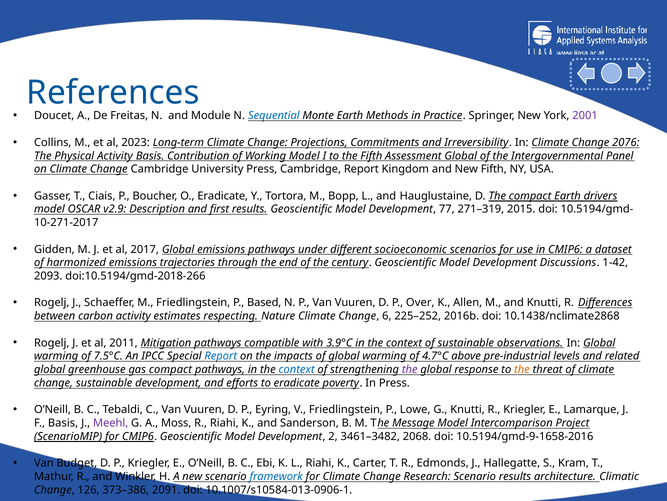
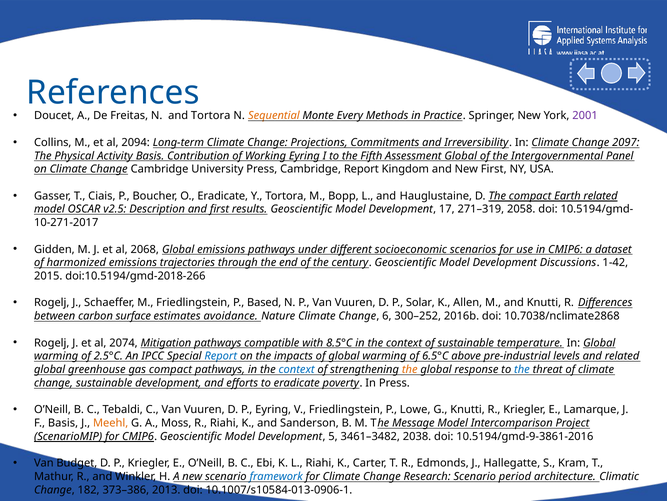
Module at (211, 116): Module -> Tortora
Sequential colour: blue -> orange
Monte Earth: Earth -> Every
2023: 2023 -> 2094
2076: 2076 -> 2097
Working Model: Model -> Eyring
New Fifth: Fifth -> First
Earth drivers: drivers -> related
v2.9: v2.9 -> v2.5
77: 77 -> 17
2015: 2015 -> 2058
2017: 2017 -> 2068
2093: 2093 -> 2015
Over: Over -> Solar
carbon activity: activity -> surface
respecting: respecting -> avoidance
225–252: 225–252 -> 300–252
10.1438/nclimate2868: 10.1438/nclimate2868 -> 10.7038/nclimate2868
2011: 2011 -> 2074
3.9°C: 3.9°C -> 8.5°C
observations: observations -> temperature
7.5°C: 7.5°C -> 2.5°C
4.7°C: 4.7°C -> 6.5°C
the at (410, 369) colour: purple -> orange
the at (522, 369) colour: orange -> blue
Meehl colour: purple -> orange
2: 2 -> 5
2068: 2068 -> 2038
10.5194/gmd-9-1658-2016: 10.5194/gmd-9-1658-2016 -> 10.5194/gmd-9-3861-2016
Scenario results: results -> period
126: 126 -> 182
2091: 2091 -> 2013
